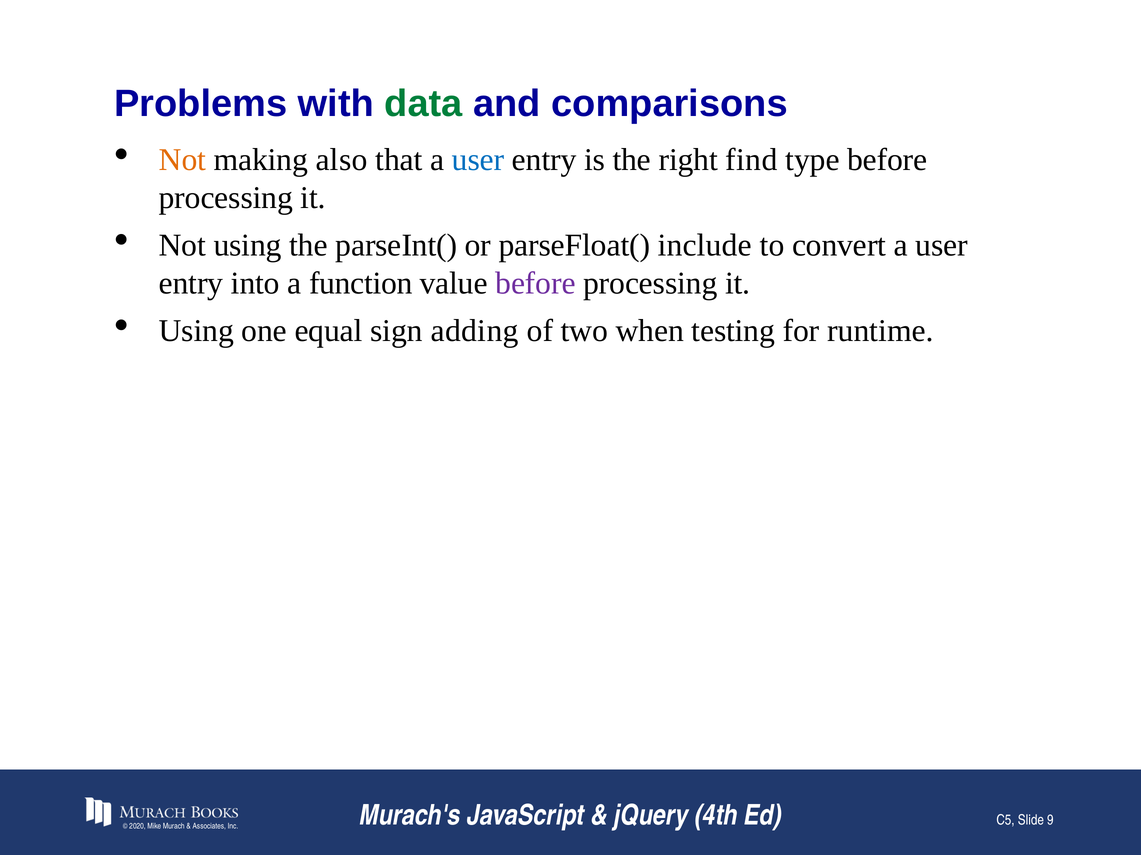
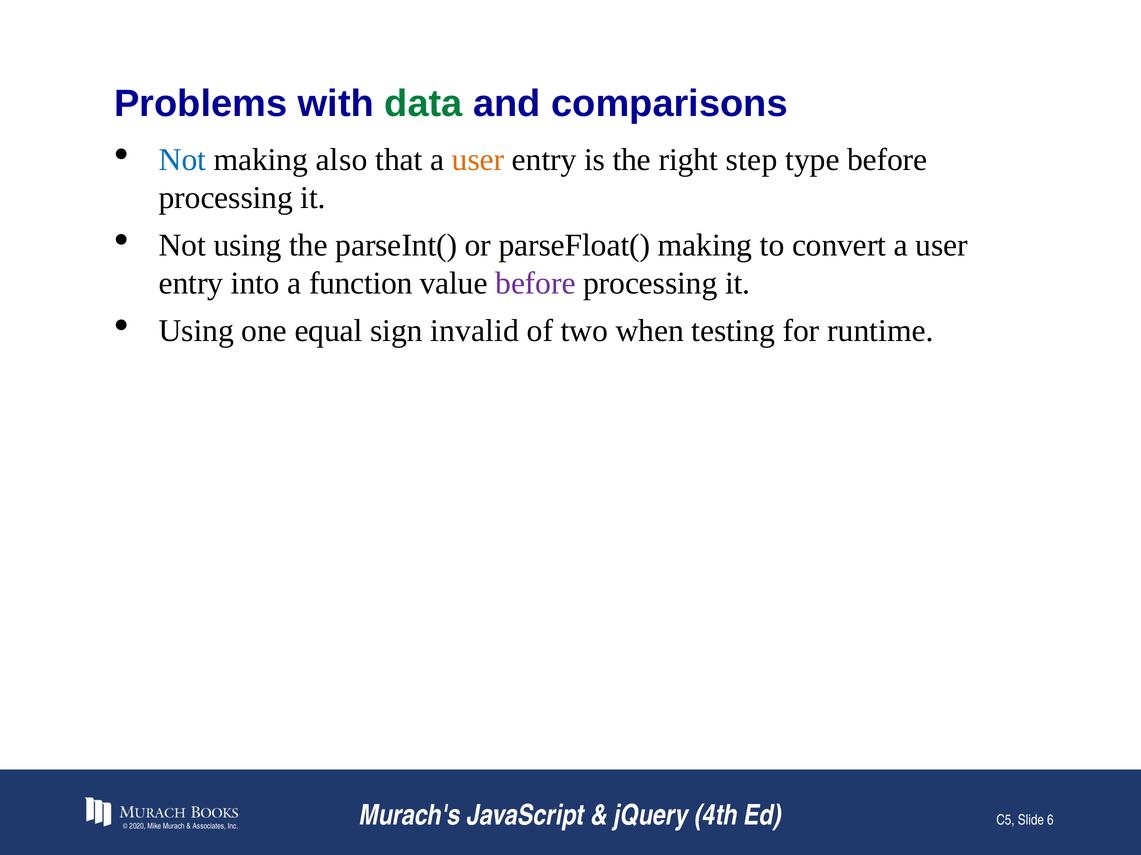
Not at (182, 160) colour: orange -> blue
user at (478, 160) colour: blue -> orange
find: find -> step
parseFloat( include: include -> making
adding: adding -> invalid
9: 9 -> 6
